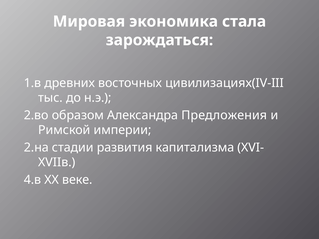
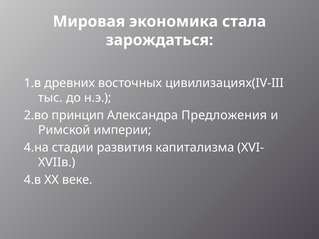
образом: образом -> принцип
2.на: 2.на -> 4.на
